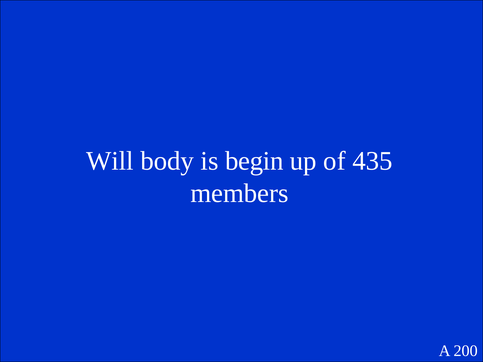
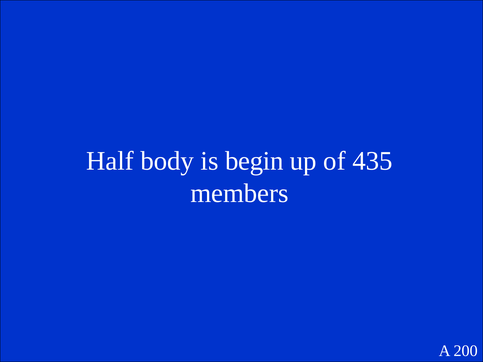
Will: Will -> Half
